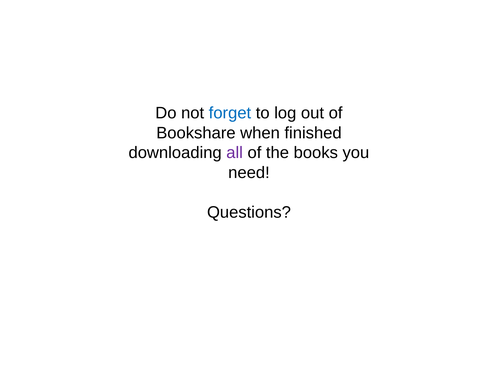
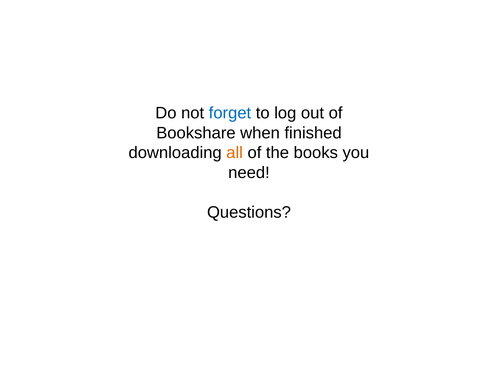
all colour: purple -> orange
